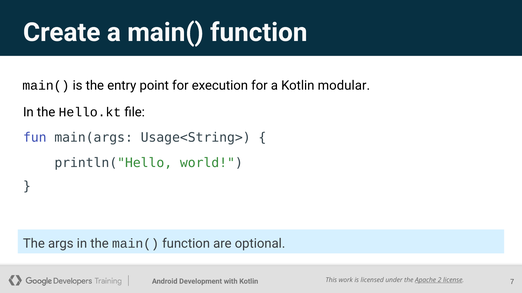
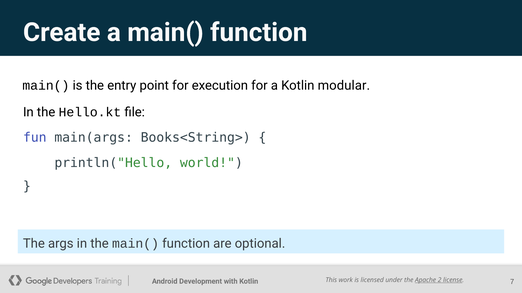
Usage<String>: Usage<String> -> Books<String>
